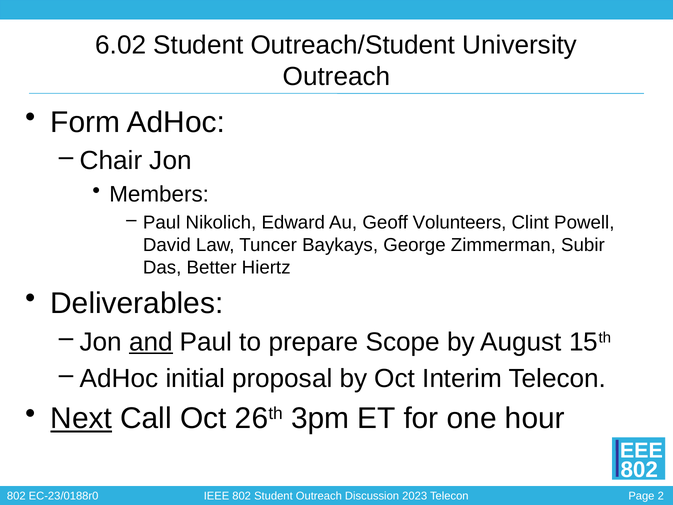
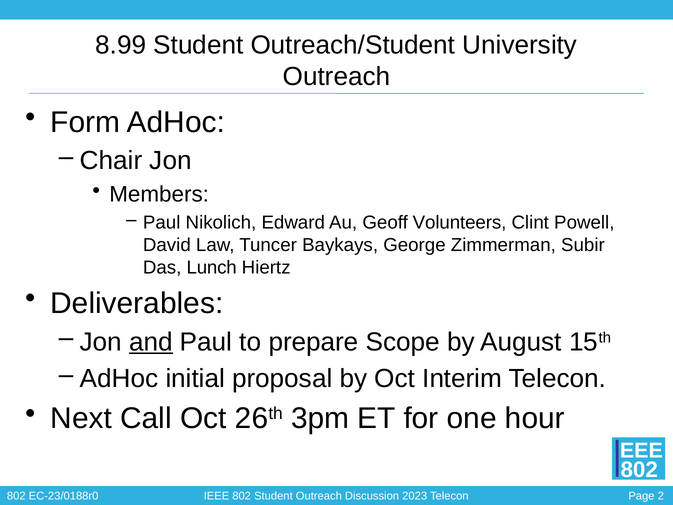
6.02: 6.02 -> 8.99
Better: Better -> Lunch
Next underline: present -> none
